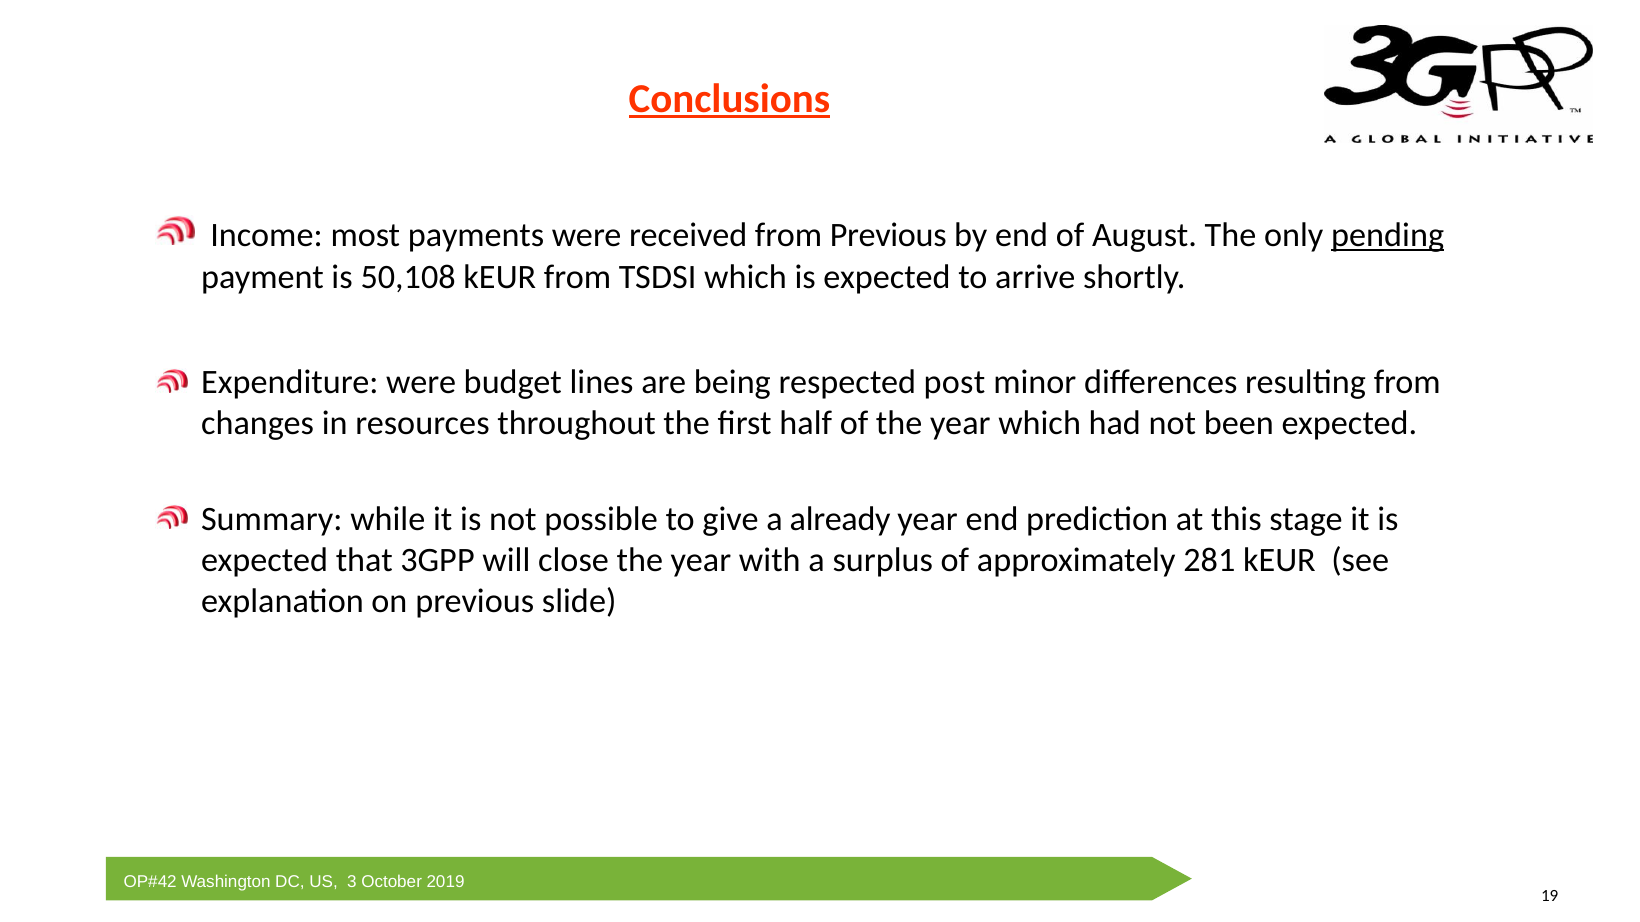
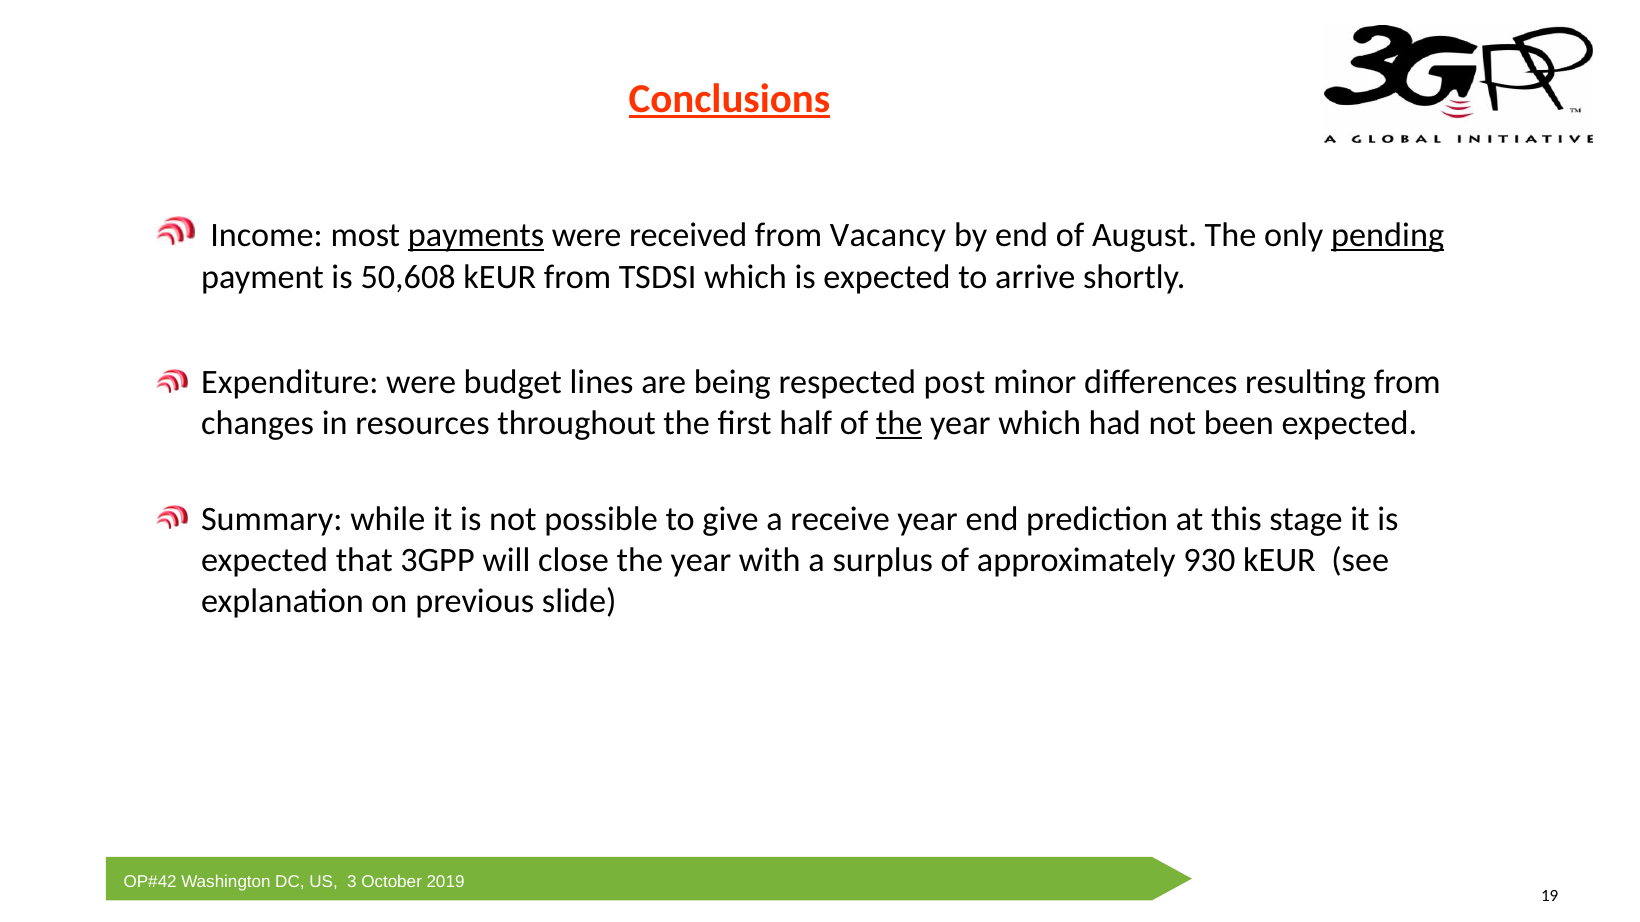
payments underline: none -> present
from Previous: Previous -> Vacancy
50,108: 50,108 -> 50,608
the at (899, 424) underline: none -> present
already: already -> receive
281: 281 -> 930
